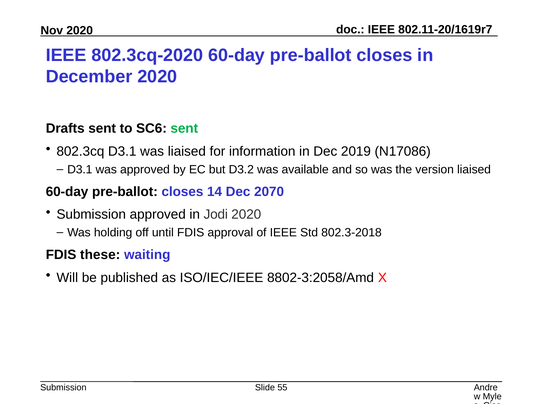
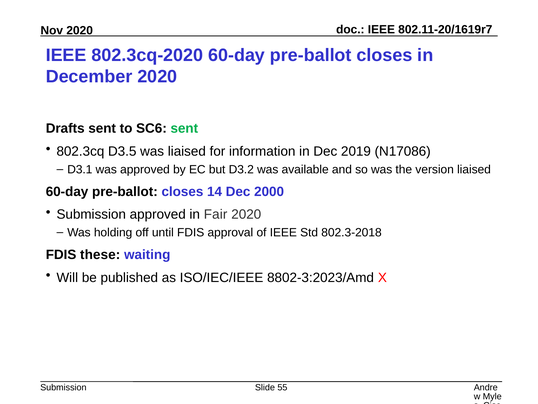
802.3cq D3.1: D3.1 -> D3.5
2070: 2070 -> 2000
Jodi: Jodi -> Fair
8802-3:2058/Amd: 8802-3:2058/Amd -> 8802-3:2023/Amd
